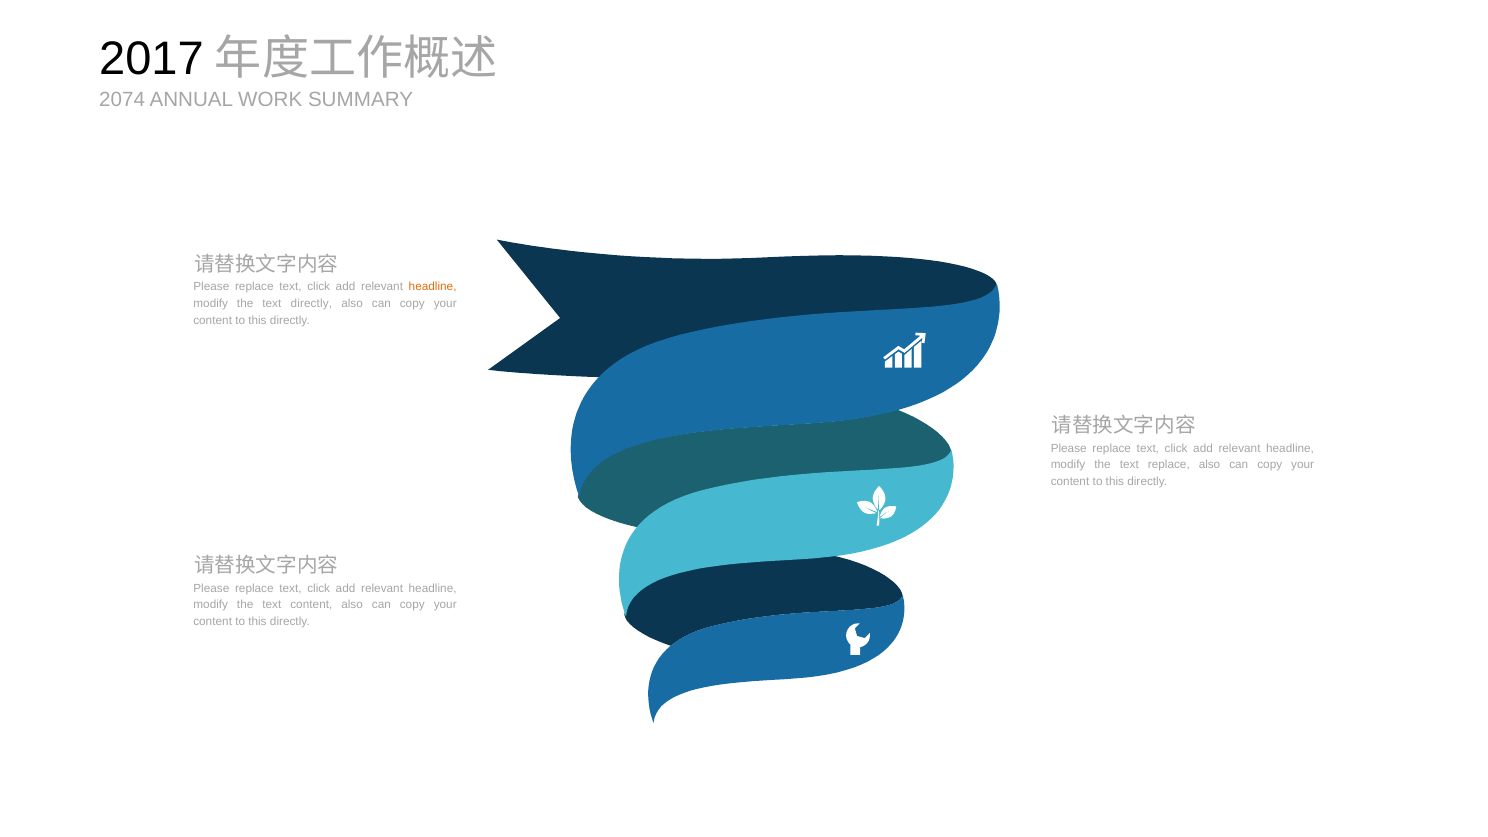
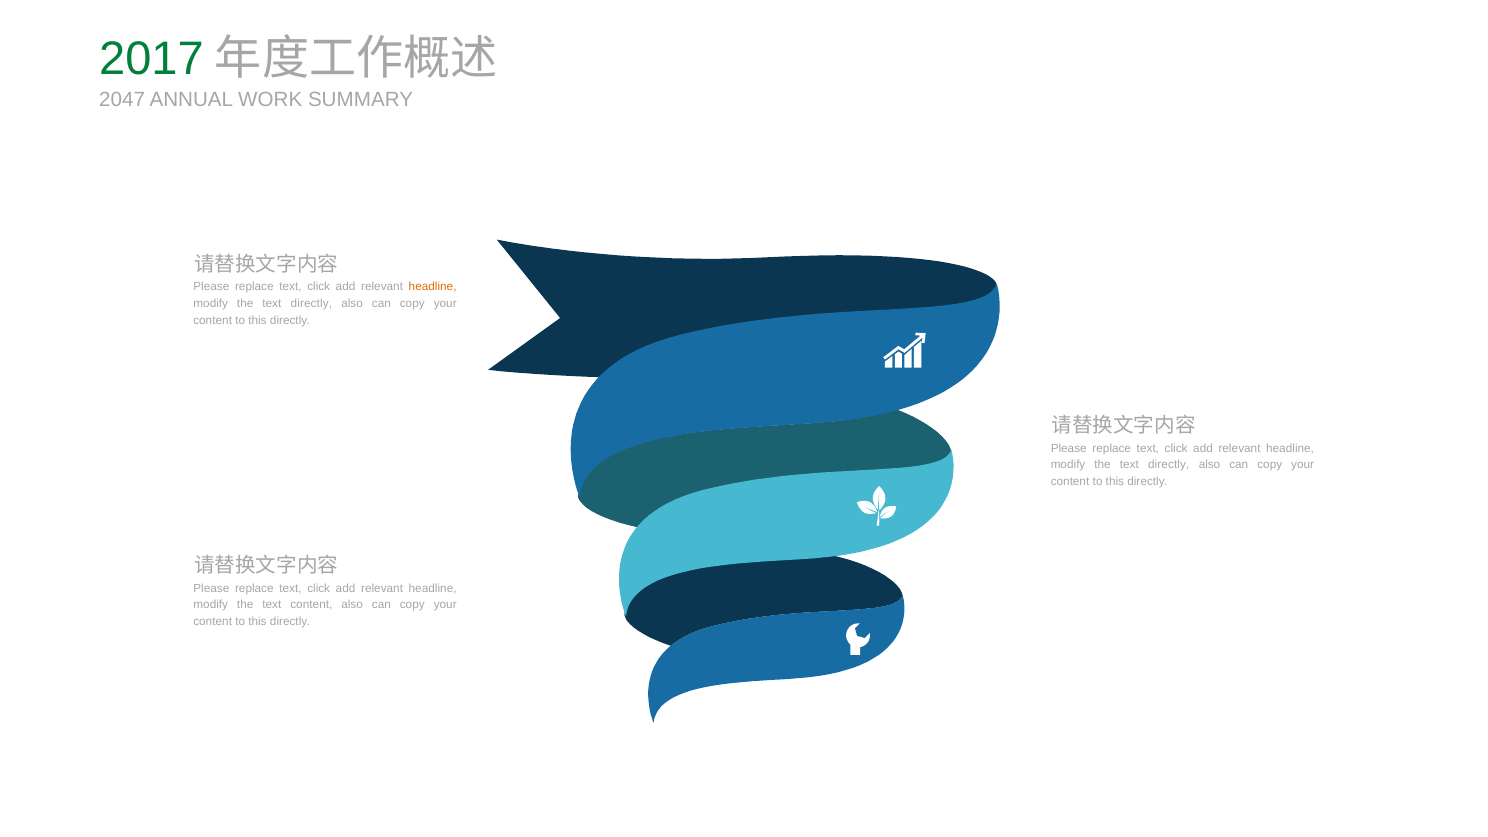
2017 colour: black -> green
2074: 2074 -> 2047
replace at (1169, 465): replace -> directly
